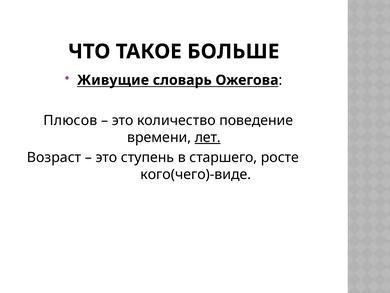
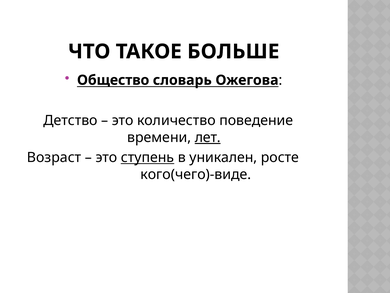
Живущие: Живущие -> Общество
Плюсов: Плюсов -> Детство
ступень underline: none -> present
старшего: старшего -> уникален
